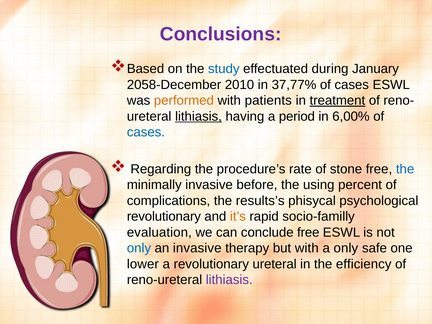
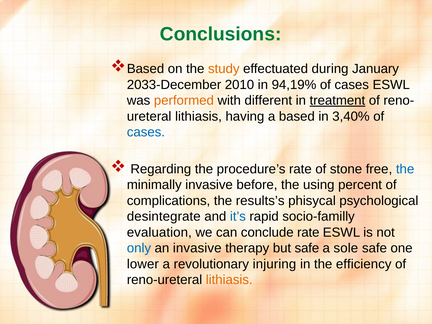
Conclusions colour: purple -> green
study colour: blue -> orange
2058-December: 2058-December -> 2033-December
37,77%: 37,77% -> 94,19%
patients: patients -> different
lithiasis at (198, 116) underline: present -> none
a period: period -> based
6,00%: 6,00% -> 3,40%
revolutionary at (164, 217): revolutionary -> desintegrate
it’s colour: orange -> blue
conclude free: free -> rate
but with: with -> safe
a only: only -> sole
revolutionary ureteral: ureteral -> injuring
lithiasis at (229, 280) colour: purple -> orange
